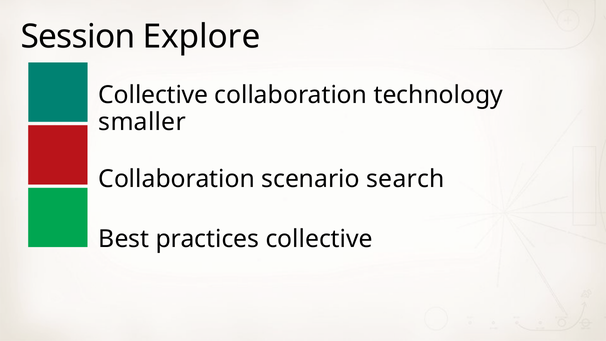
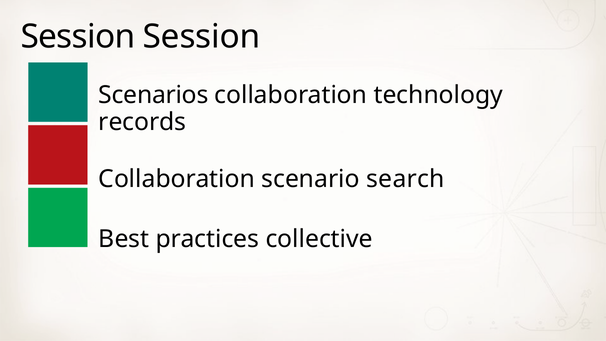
Session Explore: Explore -> Session
Collective at (153, 95): Collective -> Scenarios
smaller: smaller -> records
